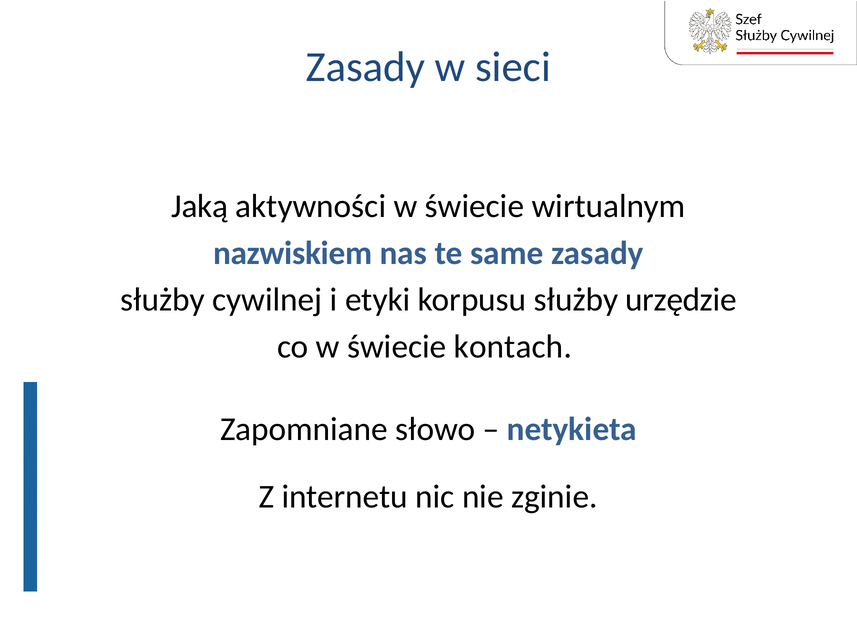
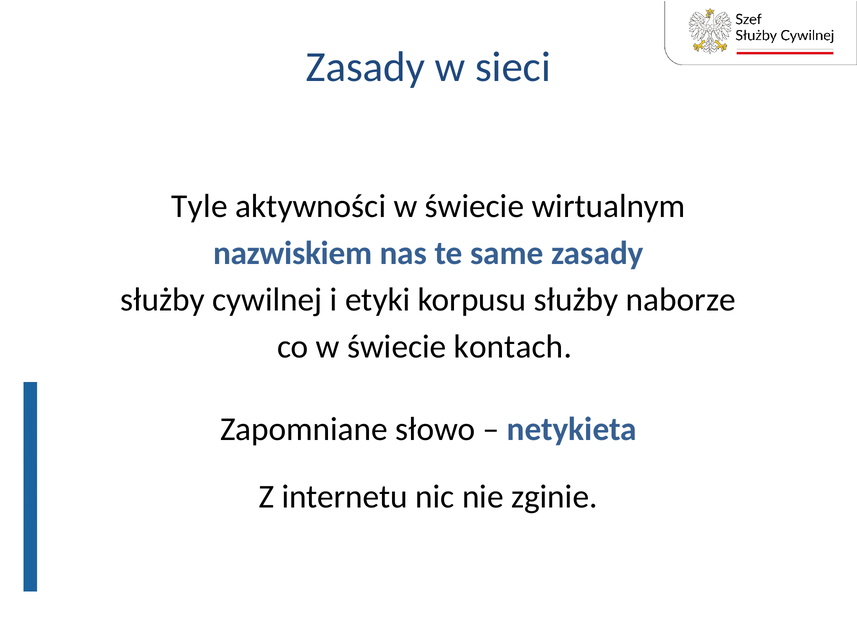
Jaką: Jaką -> Tyle
urzędzie: urzędzie -> naborze
